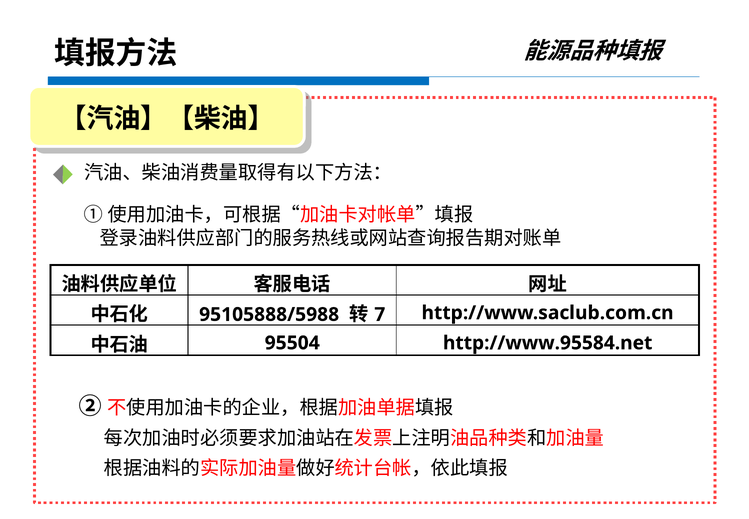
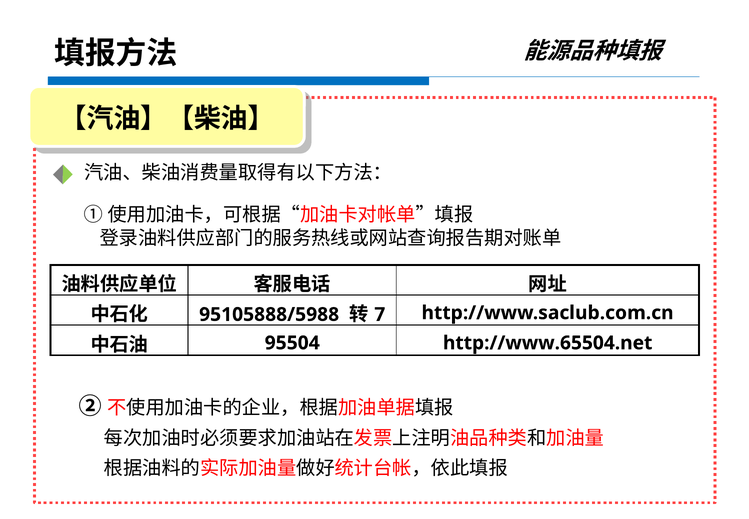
http://www.95584.net: http://www.95584.net -> http://www.65504.net
